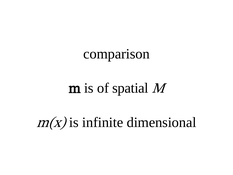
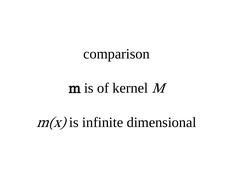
spatial: spatial -> kernel
